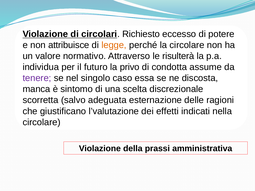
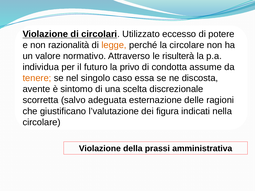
Richiesto: Richiesto -> Utilizzato
attribuisce: attribuisce -> razionalità
tenere colour: purple -> orange
manca: manca -> avente
effetti: effetti -> figura
